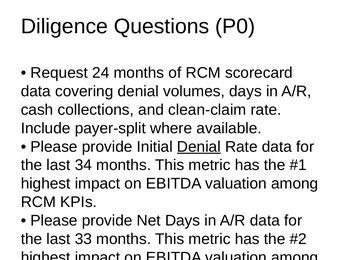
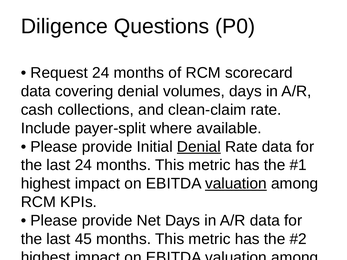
last 34: 34 -> 24
valuation at (236, 184) underline: none -> present
33: 33 -> 45
